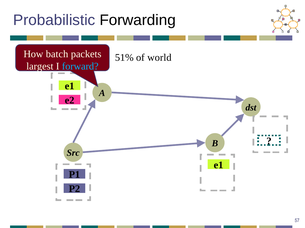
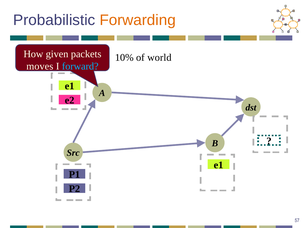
Forwarding colour: black -> orange
batch: batch -> given
51%: 51% -> 10%
largest: largest -> moves
